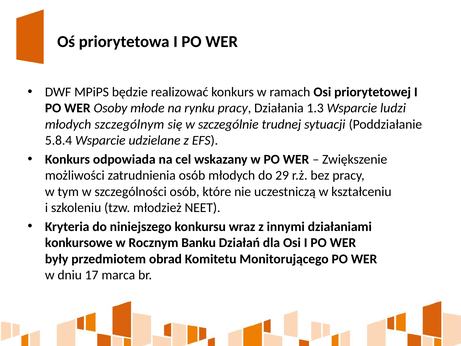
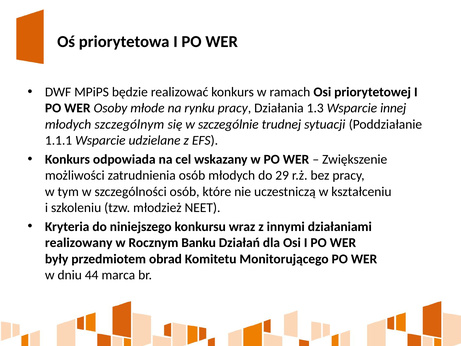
ludzi: ludzi -> innej
5.8.4: 5.8.4 -> 1.1.1
konkursowe: konkursowe -> realizowany
17: 17 -> 44
